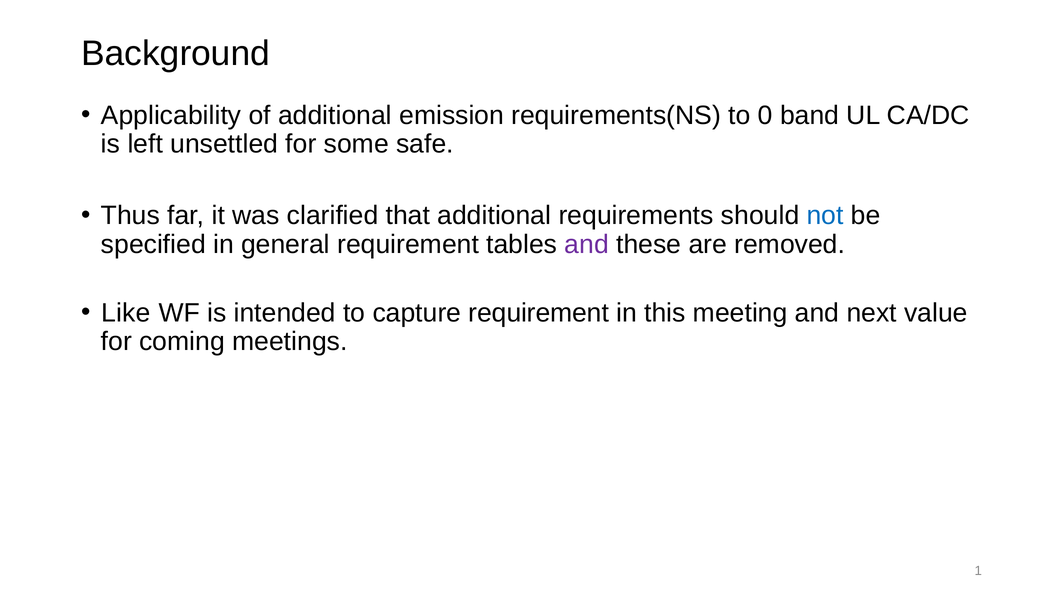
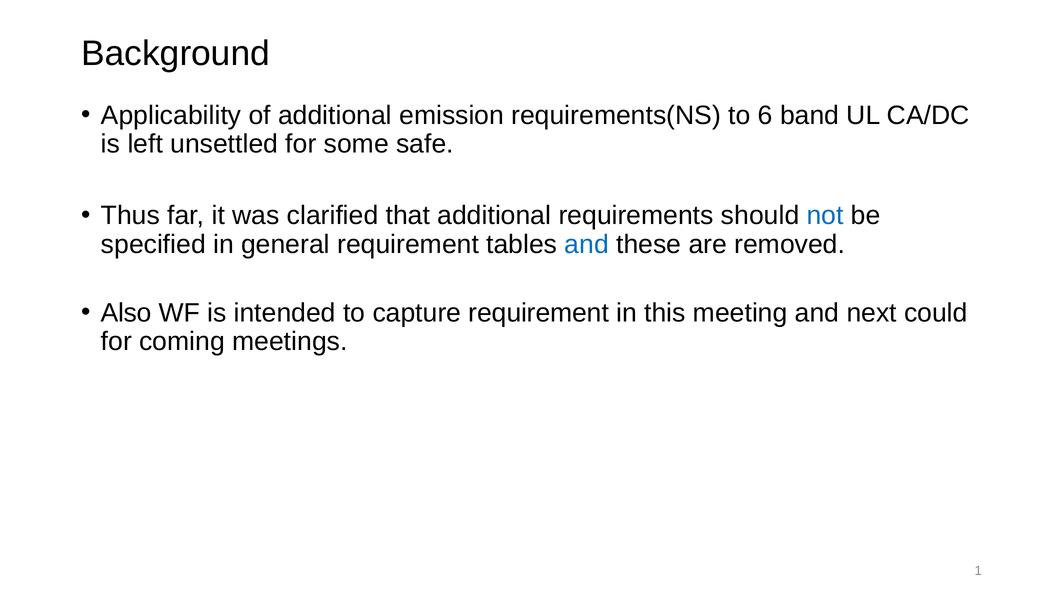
0: 0 -> 6
and at (587, 244) colour: purple -> blue
Like: Like -> Also
value: value -> could
